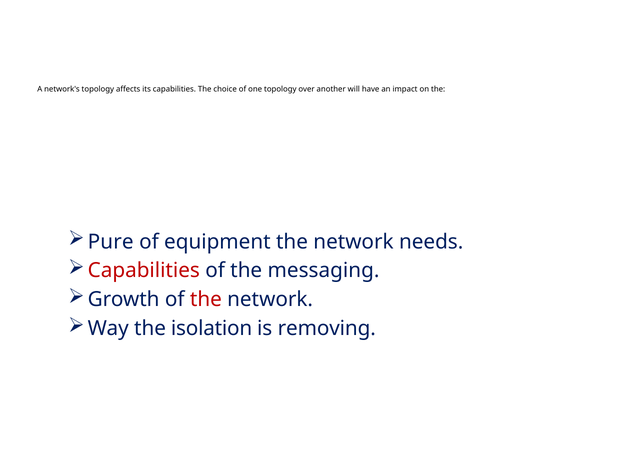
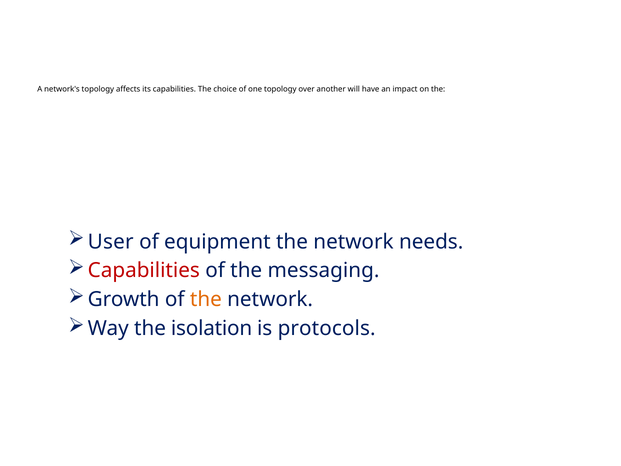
Pure: Pure -> User
the at (206, 299) colour: red -> orange
removing: removing -> protocols
